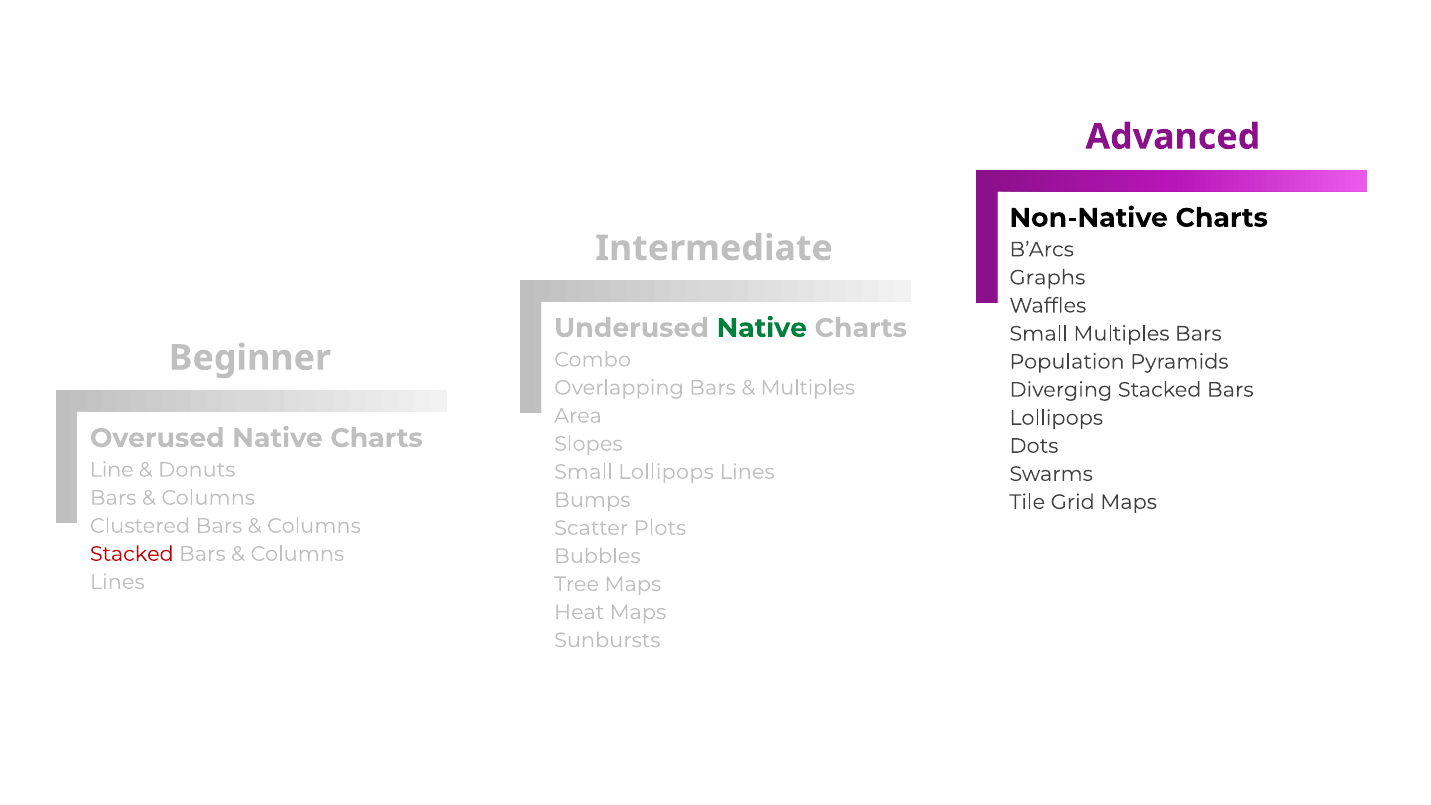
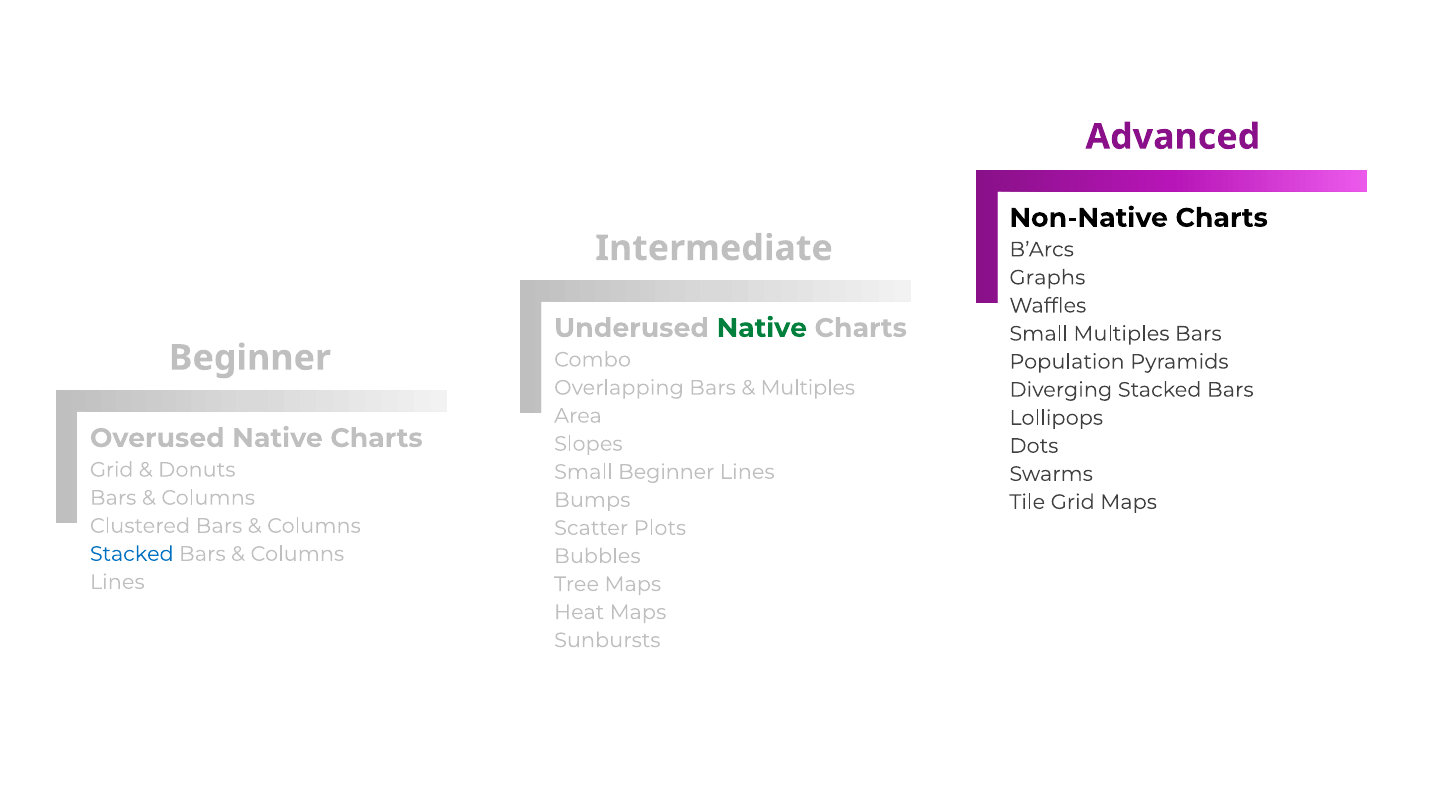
Line at (112, 470): Line -> Grid
Small Lollipops: Lollipops -> Beginner
Stacked at (132, 554) colour: red -> blue
